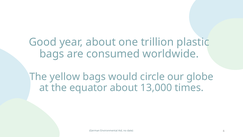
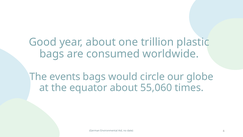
yellow: yellow -> events
13,000: 13,000 -> 55,060
